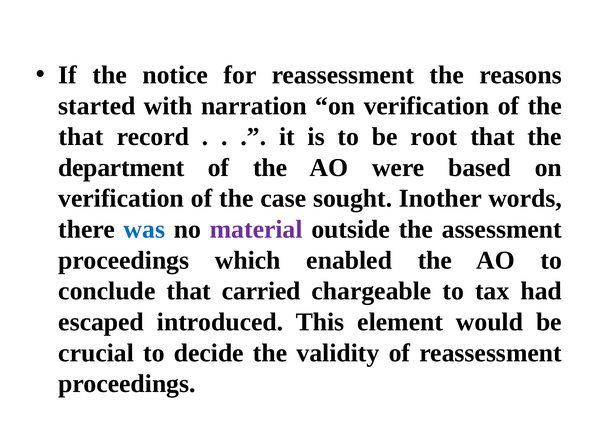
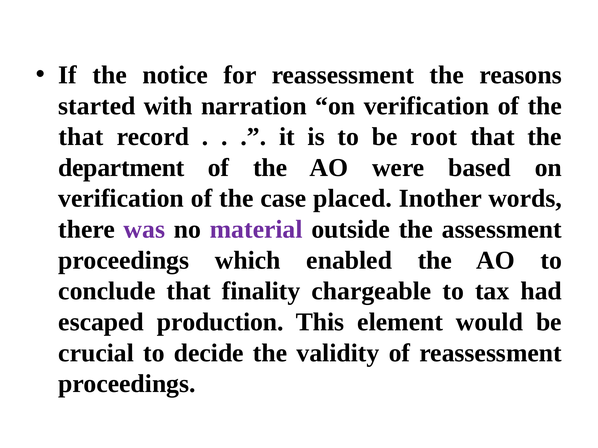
sought: sought -> placed
was colour: blue -> purple
carried: carried -> finality
introduced: introduced -> production
